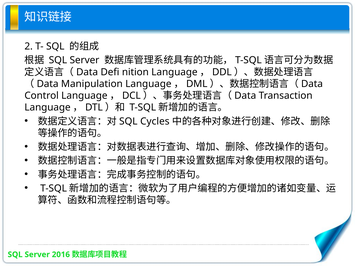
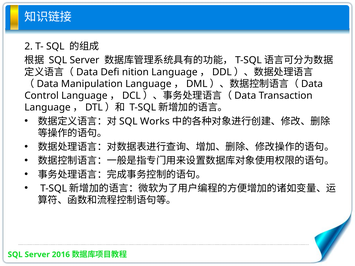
Cycles: Cycles -> Works
